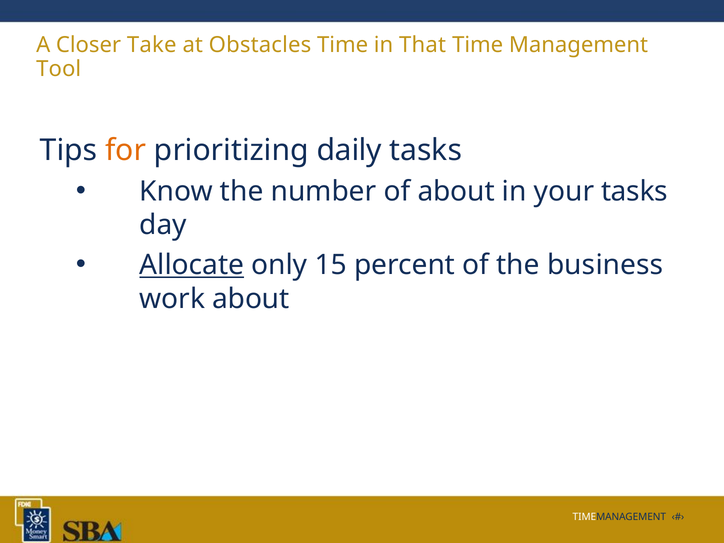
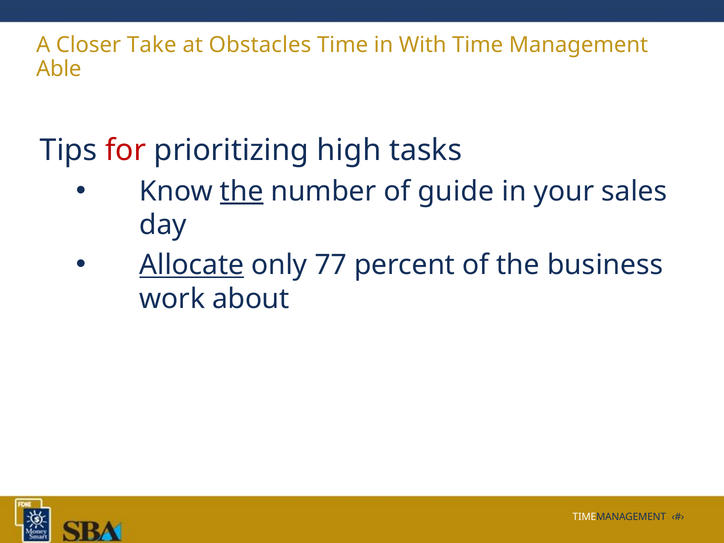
That: That -> With
Tool: Tool -> Able
for colour: orange -> red
daily: daily -> high
the at (242, 191) underline: none -> present
of about: about -> guide
your tasks: tasks -> sales
15: 15 -> 77
